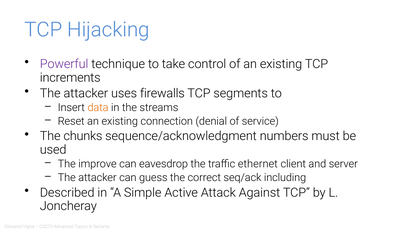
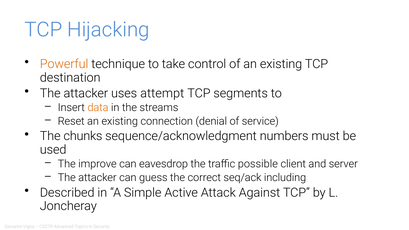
Powerful colour: purple -> orange
increments: increments -> destination
firewalls: firewalls -> attempt
ethernet: ethernet -> possible
